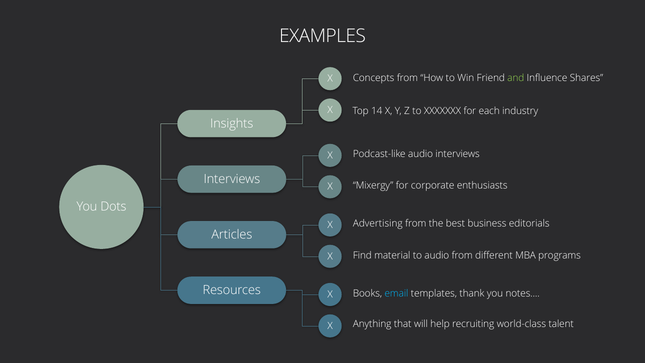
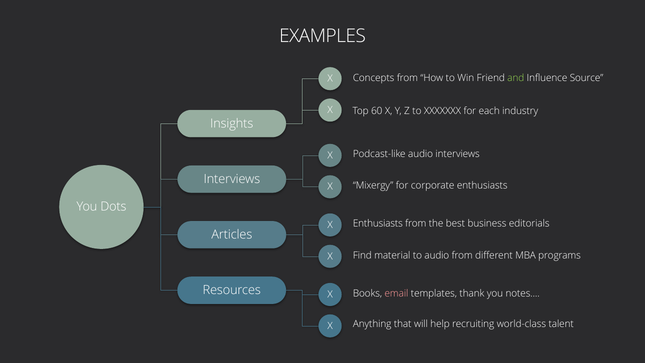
Shares: Shares -> Source
14: 14 -> 60
Advertising at (378, 223): Advertising -> Enthusiasts
email colour: light blue -> pink
